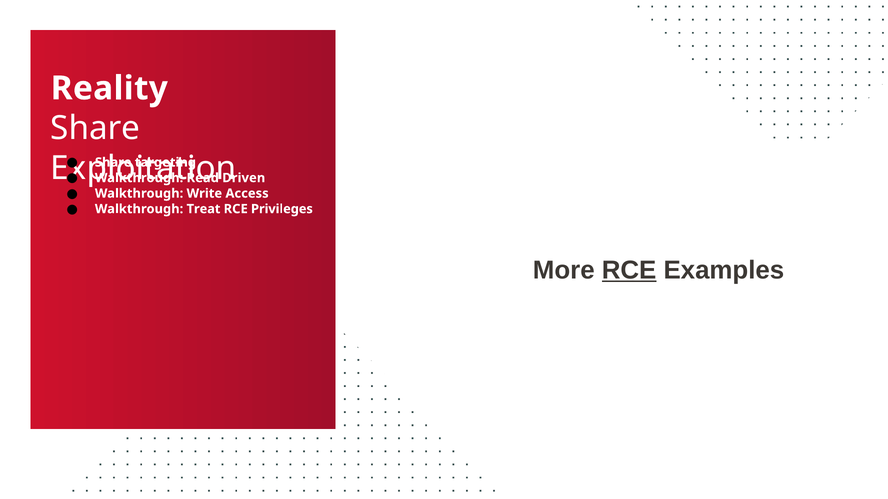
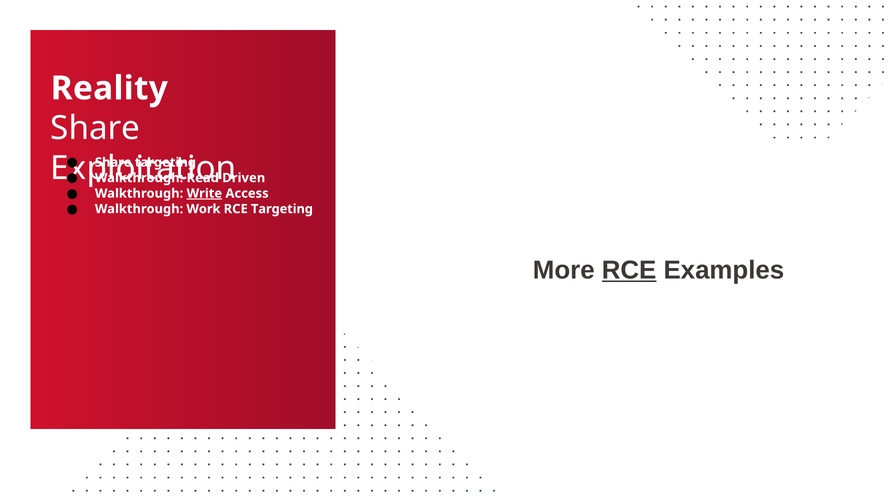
Write underline: none -> present
Treat: Treat -> Work
RCE Privileges: Privileges -> Targeting
